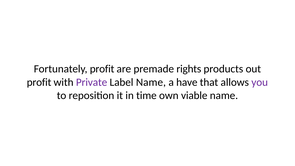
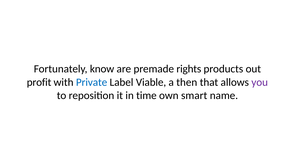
Fortunately profit: profit -> know
Private colour: purple -> blue
Label Name: Name -> Viable
have: have -> then
viable: viable -> smart
